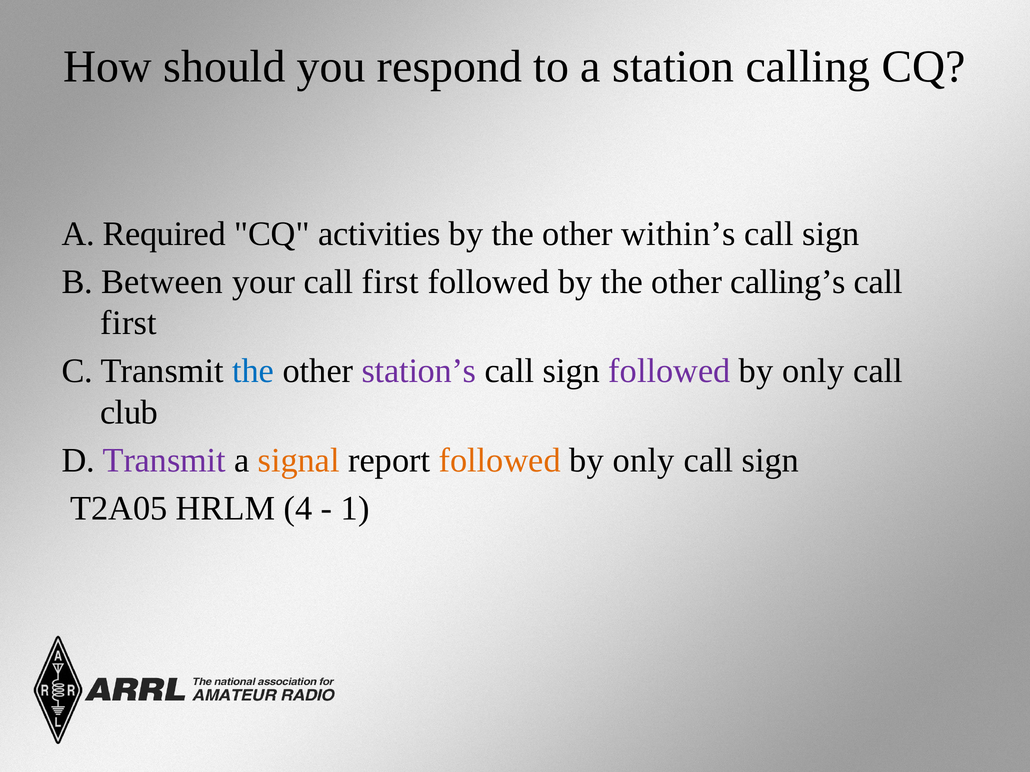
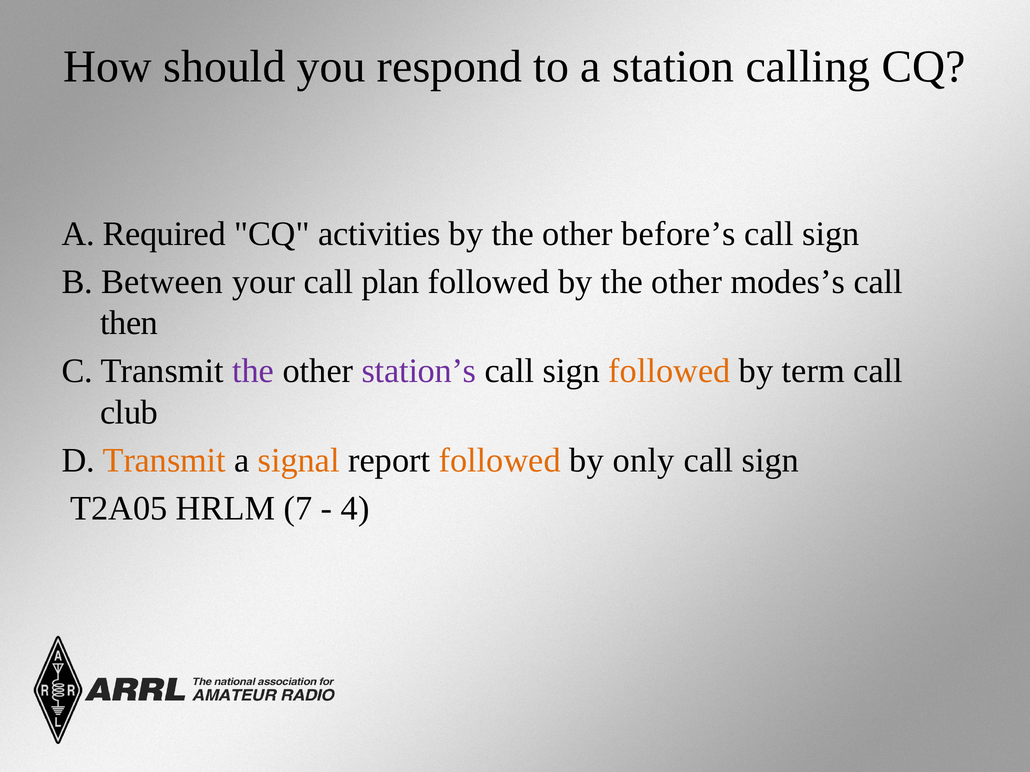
within’s: within’s -> before’s
your call first: first -> plan
calling’s: calling’s -> modes’s
first at (129, 323): first -> then
the at (253, 371) colour: blue -> purple
followed at (669, 371) colour: purple -> orange
only at (813, 371): only -> term
Transmit at (164, 461) colour: purple -> orange
4: 4 -> 7
1: 1 -> 4
